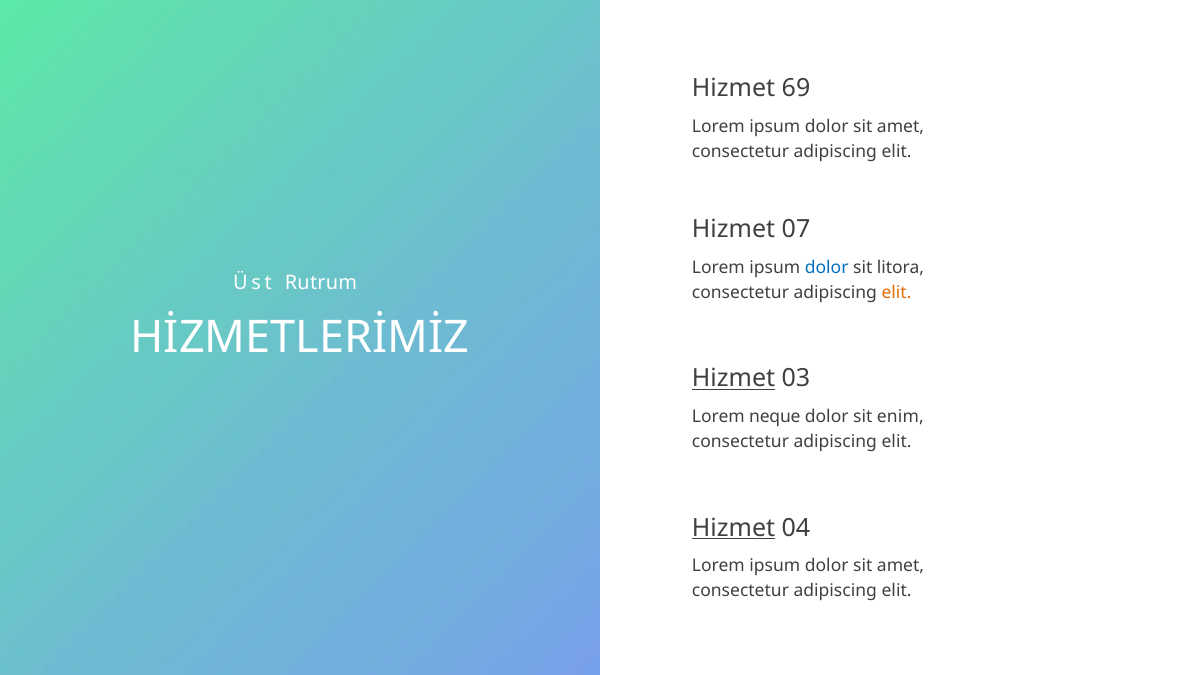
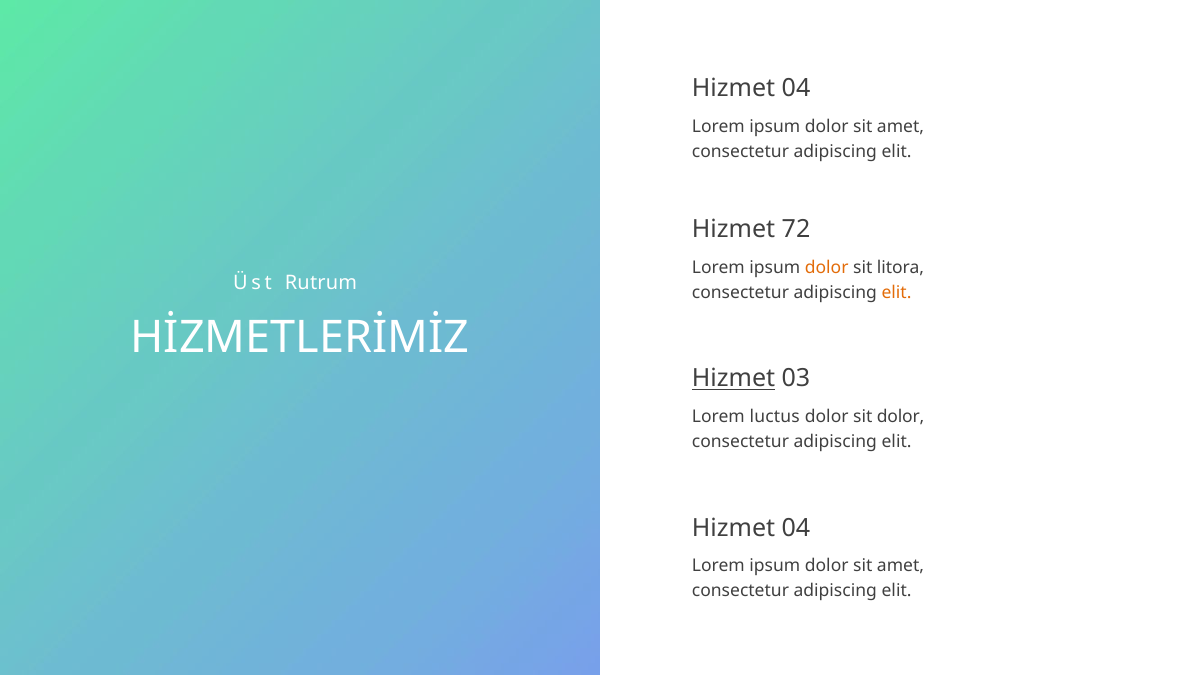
69 at (796, 89): 69 -> 04
07: 07 -> 72
dolor at (827, 267) colour: blue -> orange
neque: neque -> luctus
sit enim: enim -> dolor
Hizmet at (734, 528) underline: present -> none
